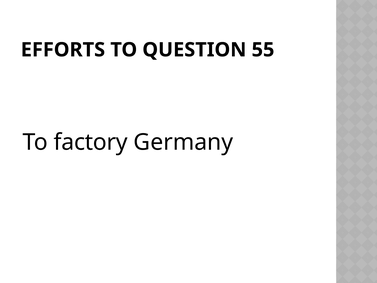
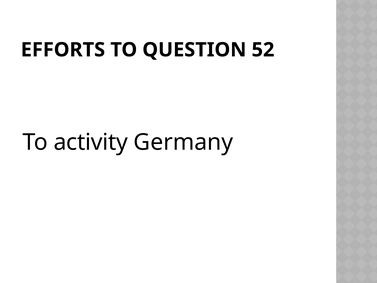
55: 55 -> 52
factory: factory -> activity
